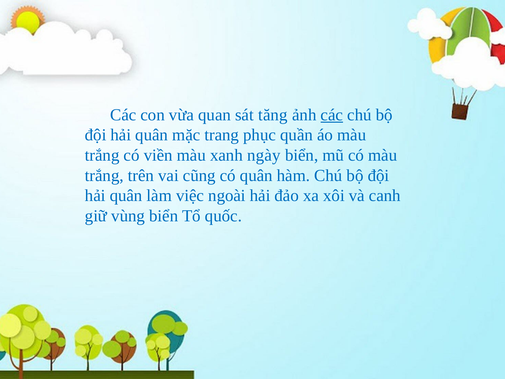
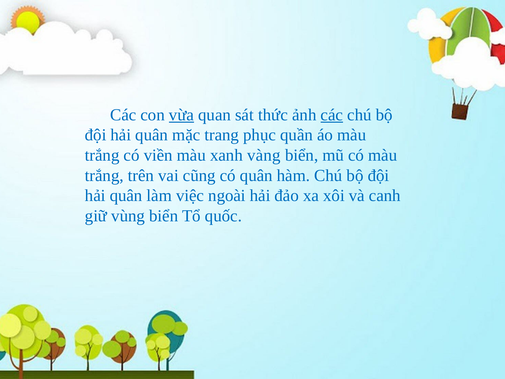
vừa underline: none -> present
tăng: tăng -> thức
ngày: ngày -> vàng
